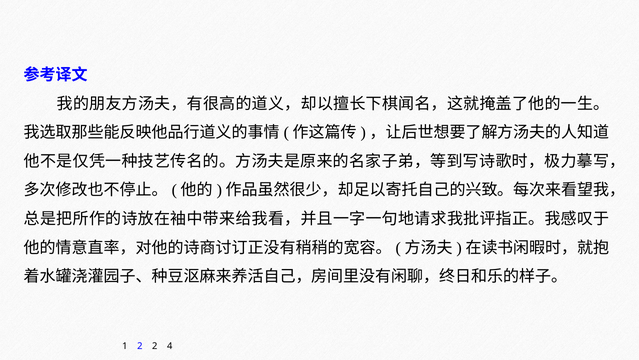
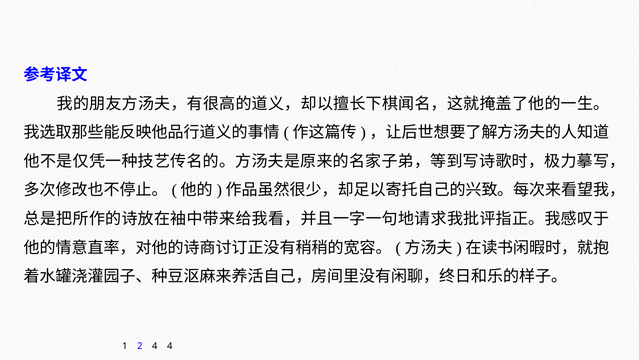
2 2: 2 -> 4
